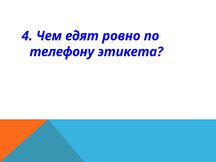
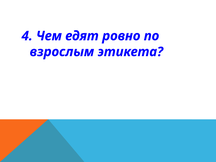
телефону: телефону -> взрослым
